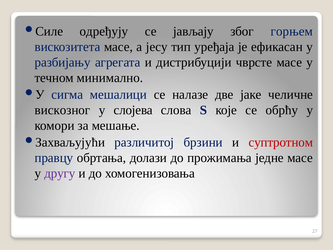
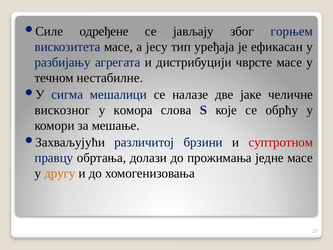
одређују: одређују -> одређене
минимално: минимално -> нестабилне
слојева: слојева -> комора
другу colour: purple -> orange
